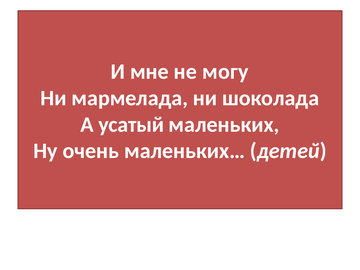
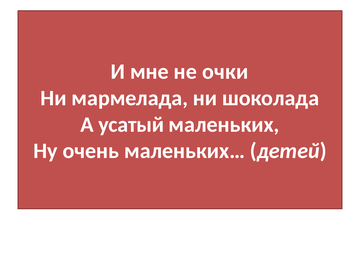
могу: могу -> очки
